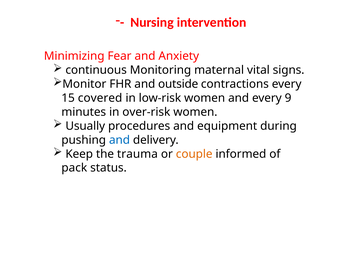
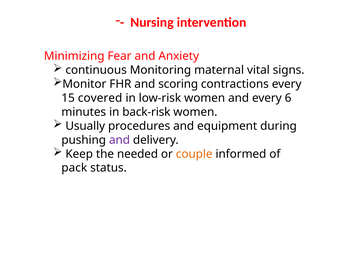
outside: outside -> scoring
9: 9 -> 6
over-risk: over-risk -> back-risk
and at (119, 140) colour: blue -> purple
trauma: trauma -> needed
